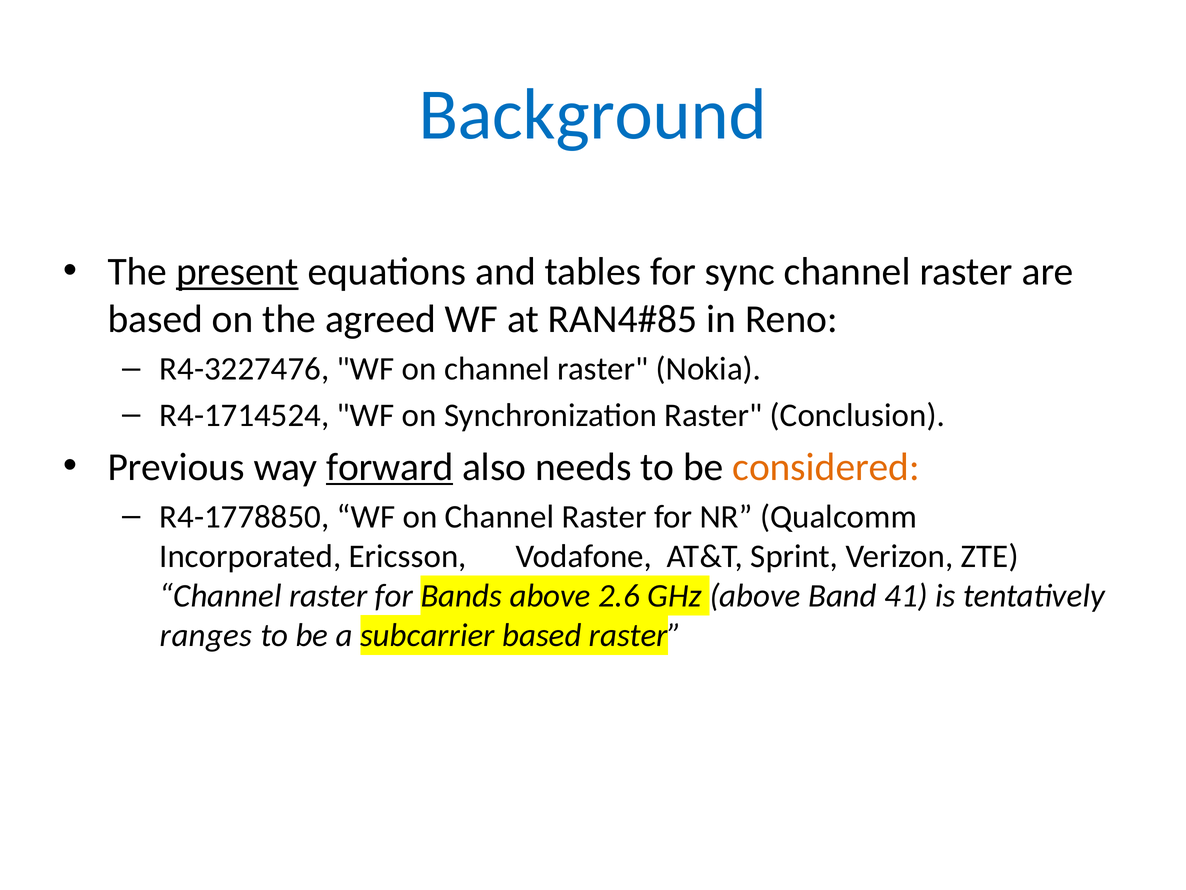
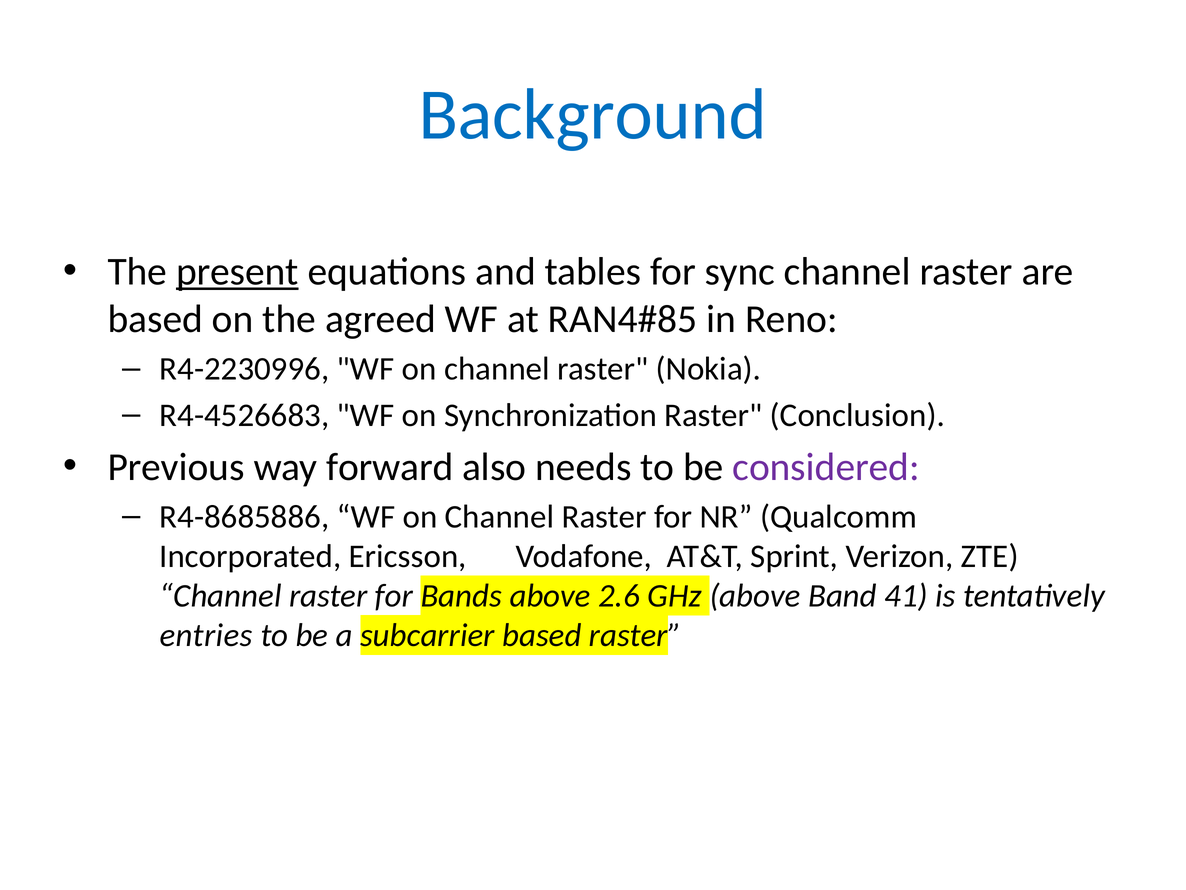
R4-3227476: R4-3227476 -> R4-2230996
R4-1714524: R4-1714524 -> R4-4526683
forward underline: present -> none
considered colour: orange -> purple
R4-1778850: R4-1778850 -> R4-8685886
ranges: ranges -> entries
